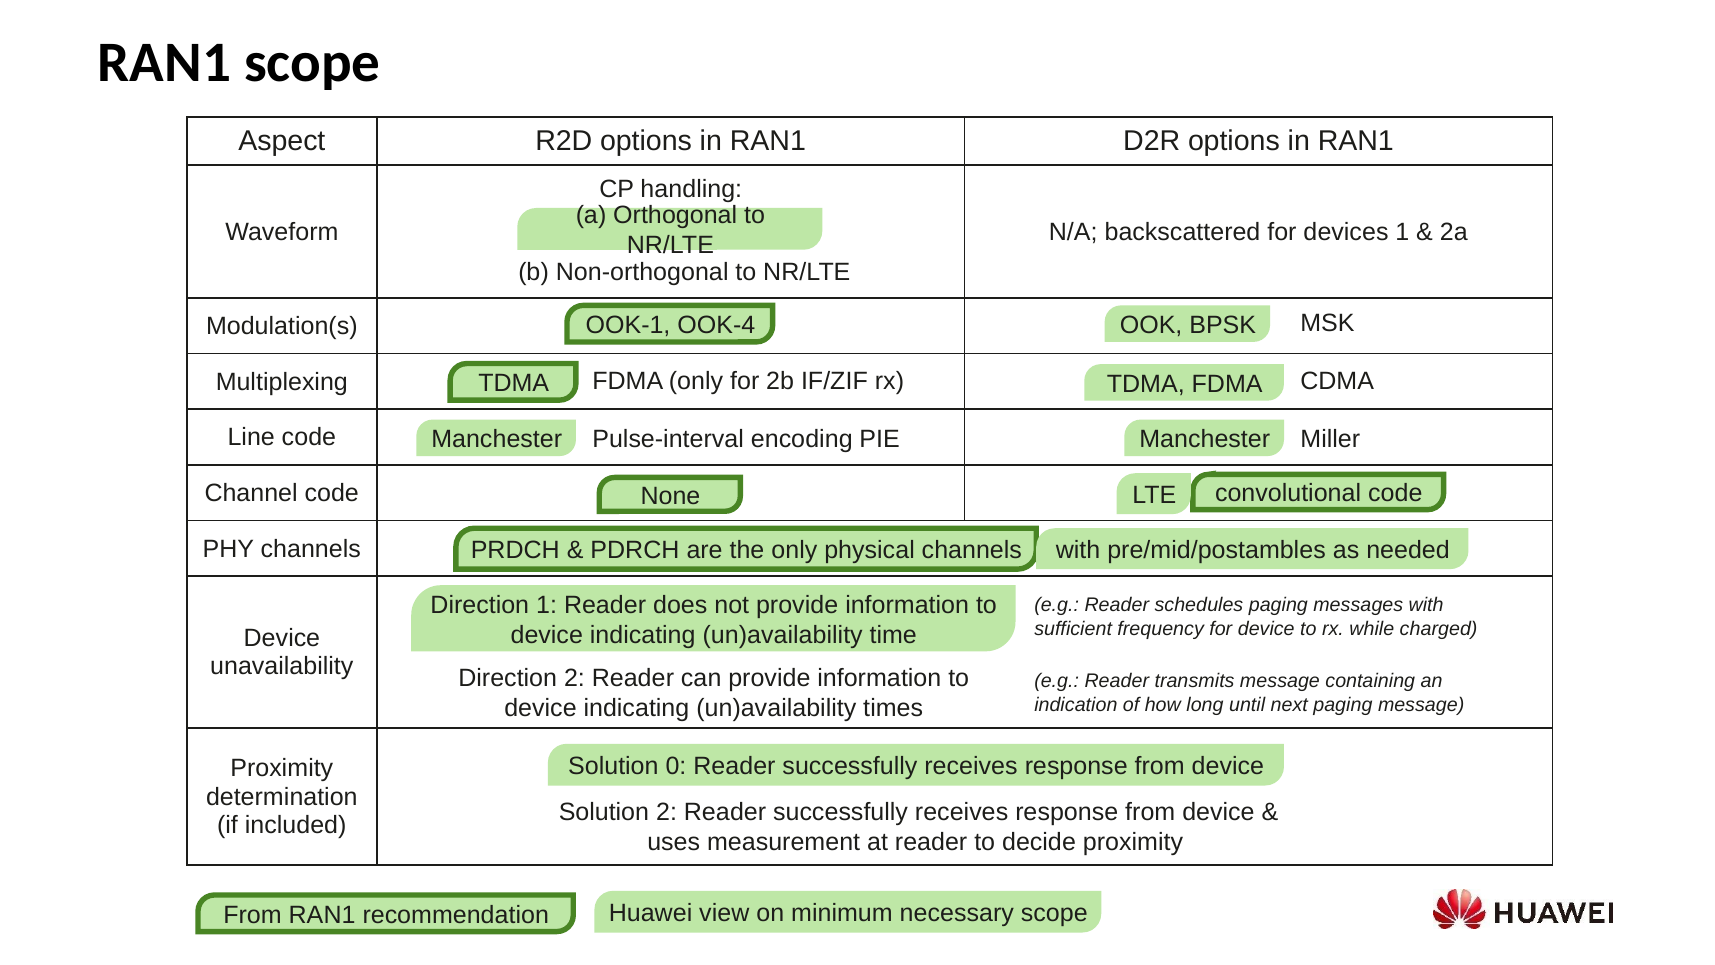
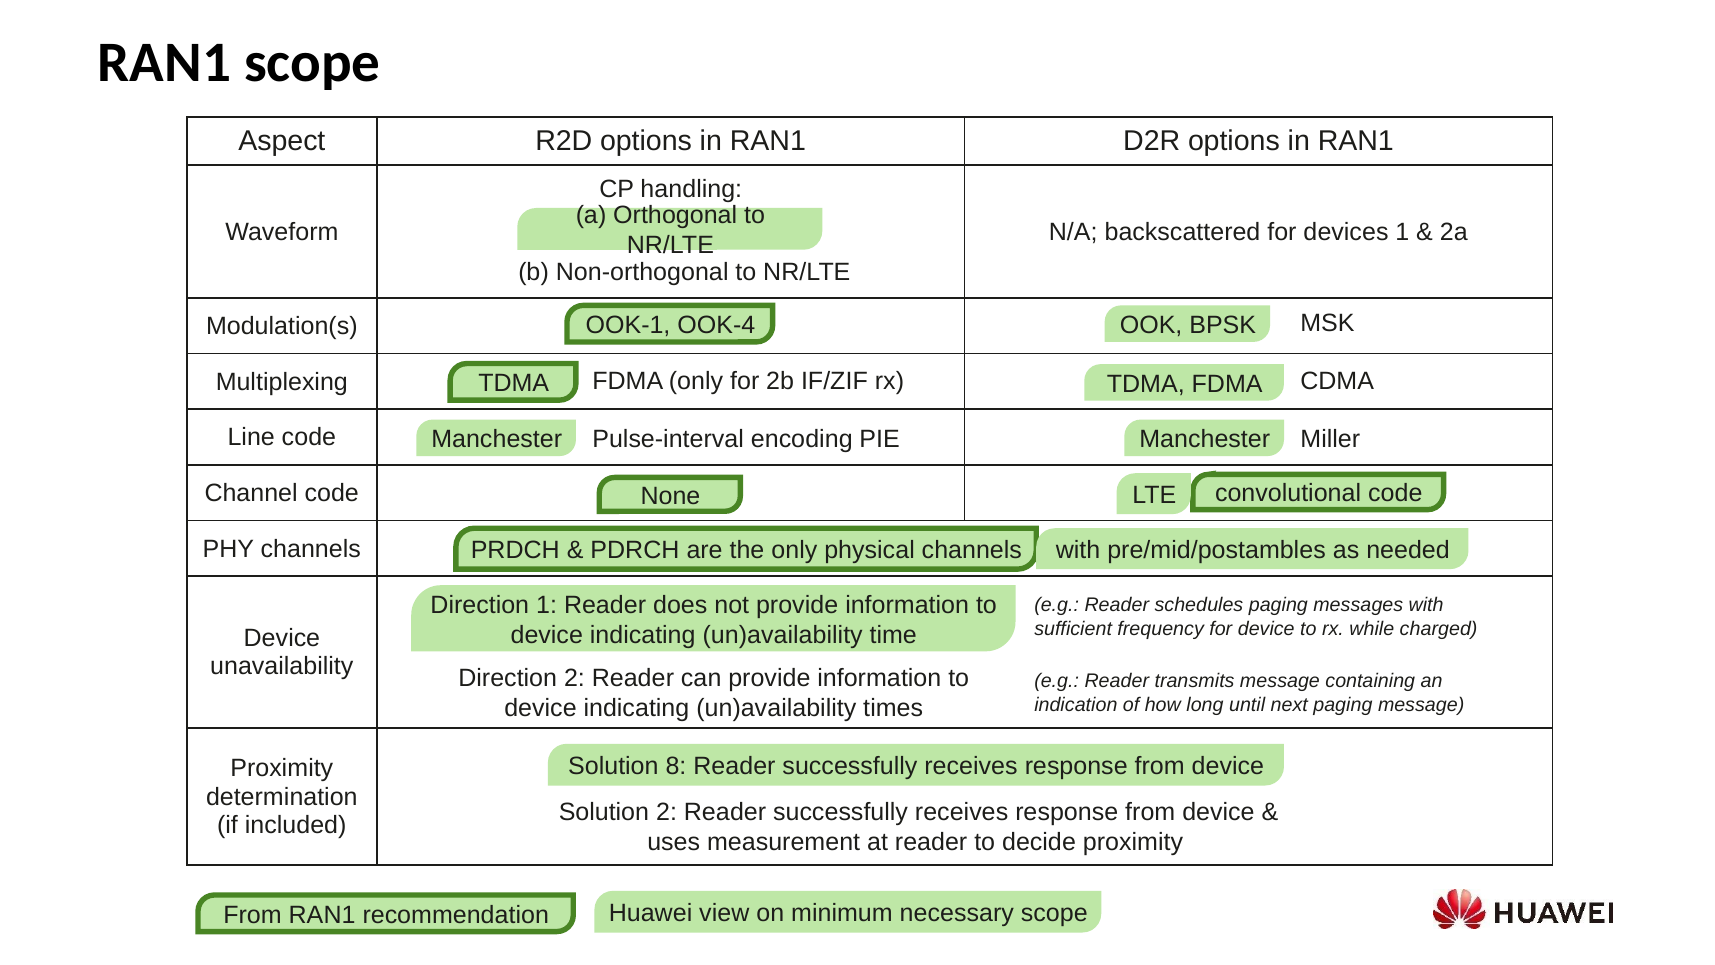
0: 0 -> 8
